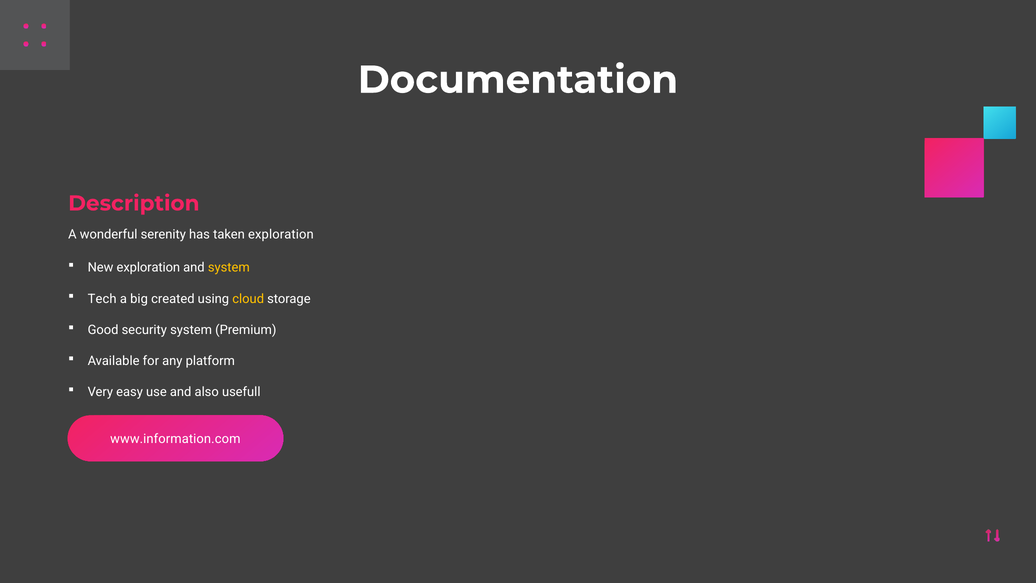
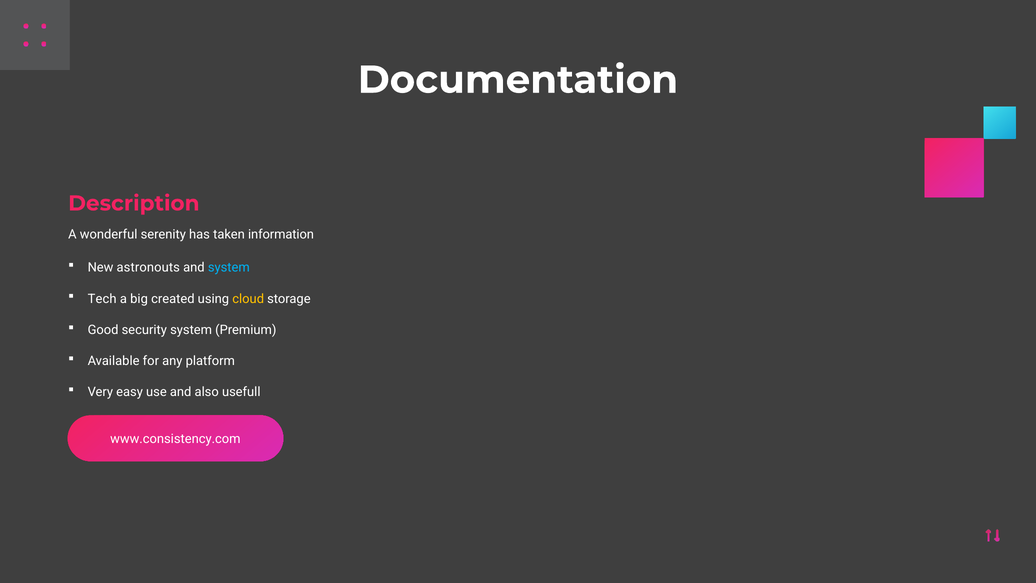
taken exploration: exploration -> information
New exploration: exploration -> astronouts
system at (229, 268) colour: yellow -> light blue
www.information.com: www.information.com -> www.consistency.com
